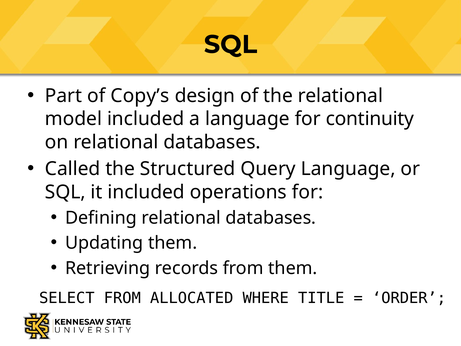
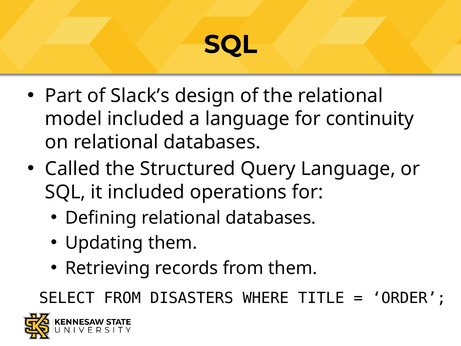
Copy’s: Copy’s -> Slack’s
ALLOCATED: ALLOCATED -> DISASTERS
